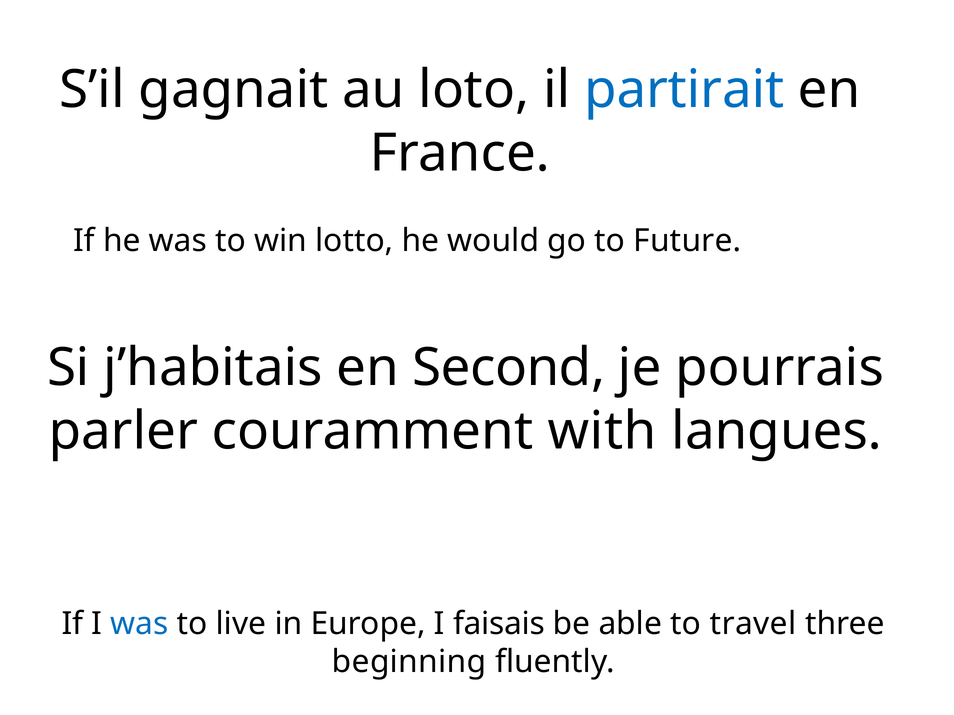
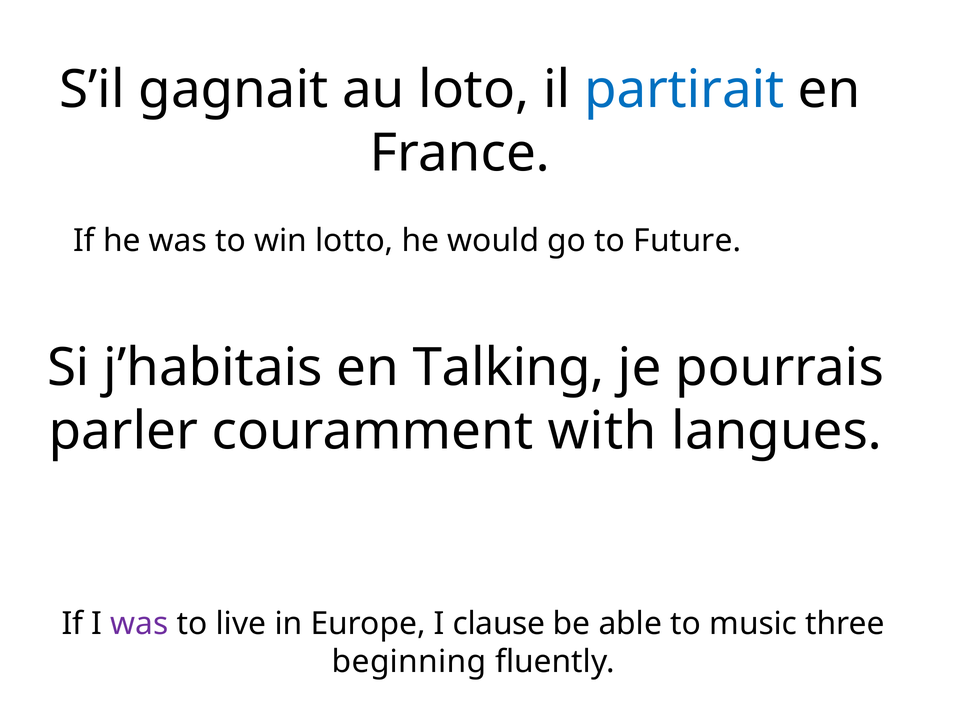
Second: Second -> Talking
was at (140, 624) colour: blue -> purple
faisais: faisais -> clause
travel: travel -> music
